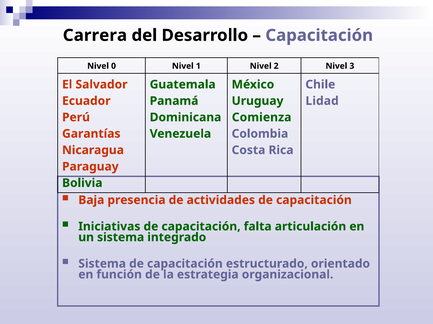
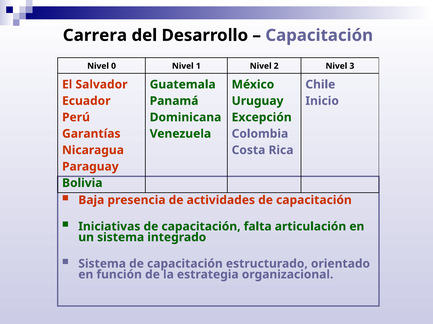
Lidad: Lidad -> Inicio
Comienza: Comienza -> Excepción
